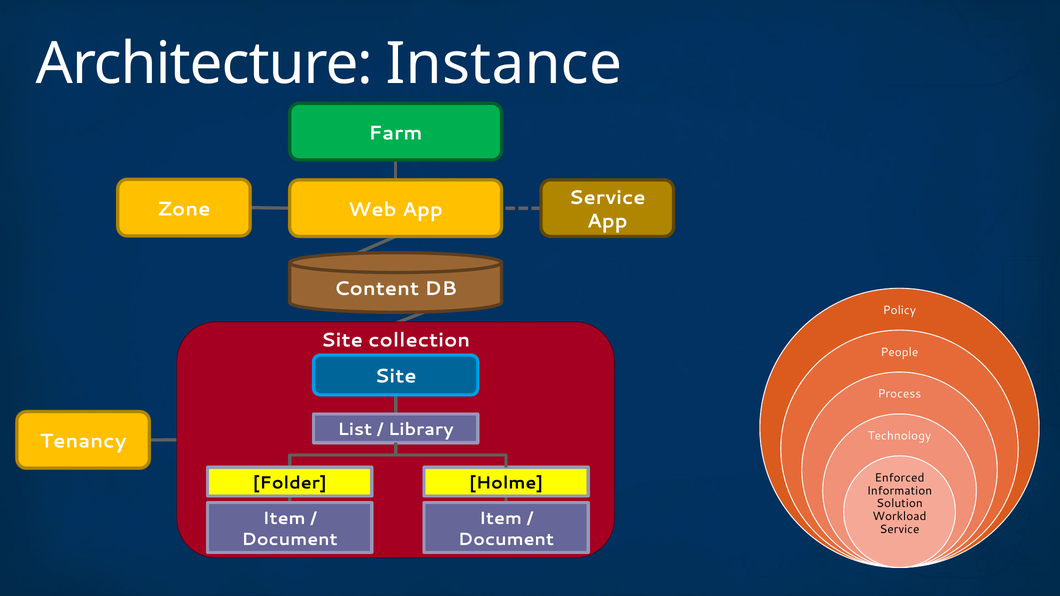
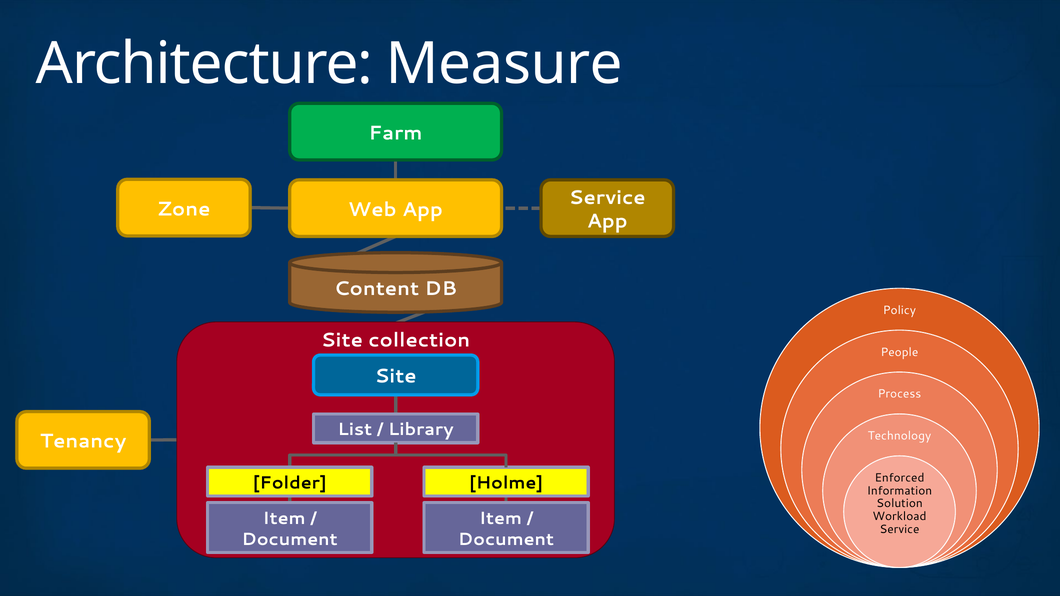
Instance: Instance -> Measure
